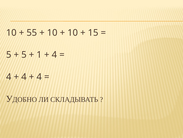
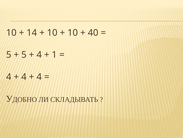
55: 55 -> 14
15: 15 -> 40
1 at (39, 55): 1 -> 4
4 at (54, 55): 4 -> 1
